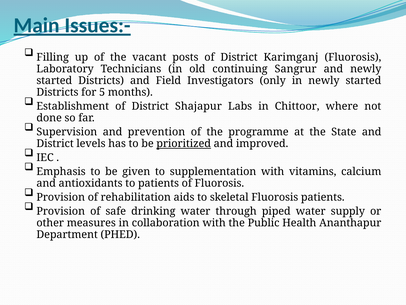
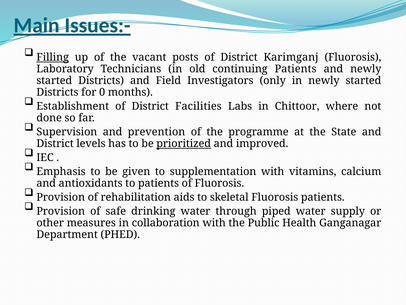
Filling underline: none -> present
continuing Sangrur: Sangrur -> Patients
5: 5 -> 0
Shajapur: Shajapur -> Facilities
Ananthapur: Ananthapur -> Ganganagar
